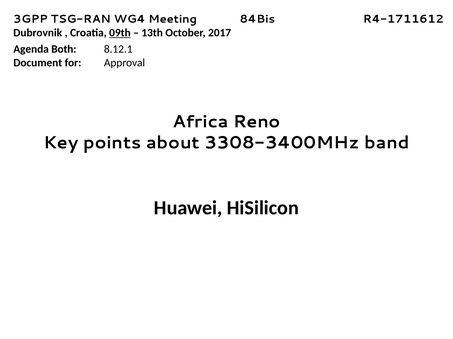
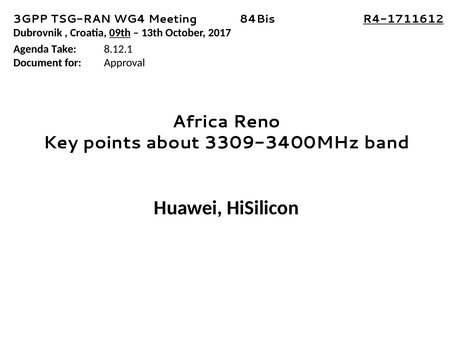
R4-1711612 underline: none -> present
Both: Both -> Take
3308-3400MHz: 3308-3400MHz -> 3309-3400MHz
